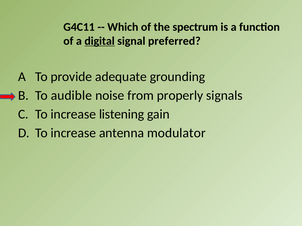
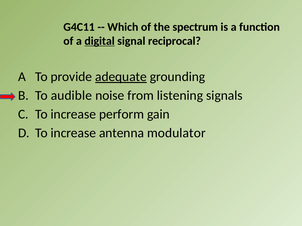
preferred: preferred -> reciprocal
adequate underline: none -> present
properly: properly -> listening
listening: listening -> perform
